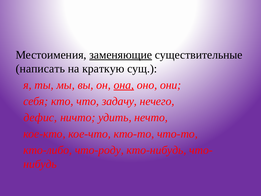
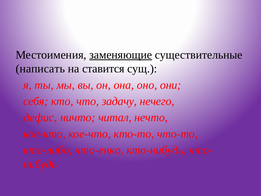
краткую: краткую -> ставится
она underline: present -> none
удить: удить -> читал
что-роду: что-роду -> что-енко
